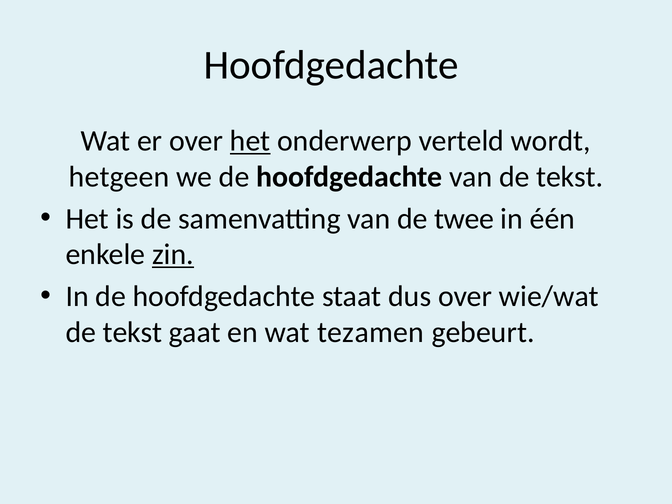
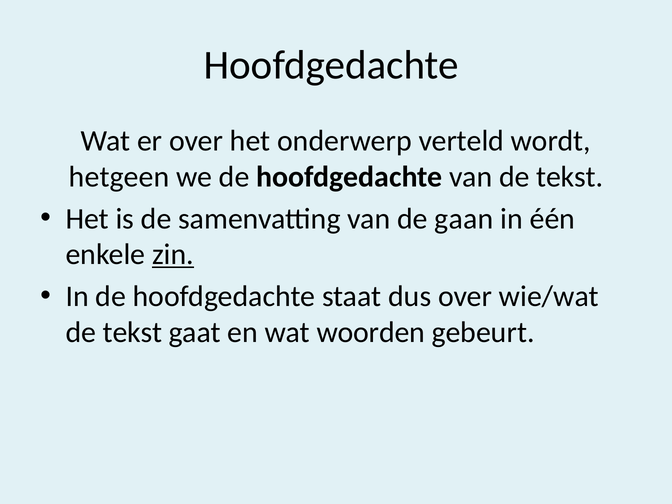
het at (250, 141) underline: present -> none
twee: twee -> gaan
tezamen: tezamen -> woorden
